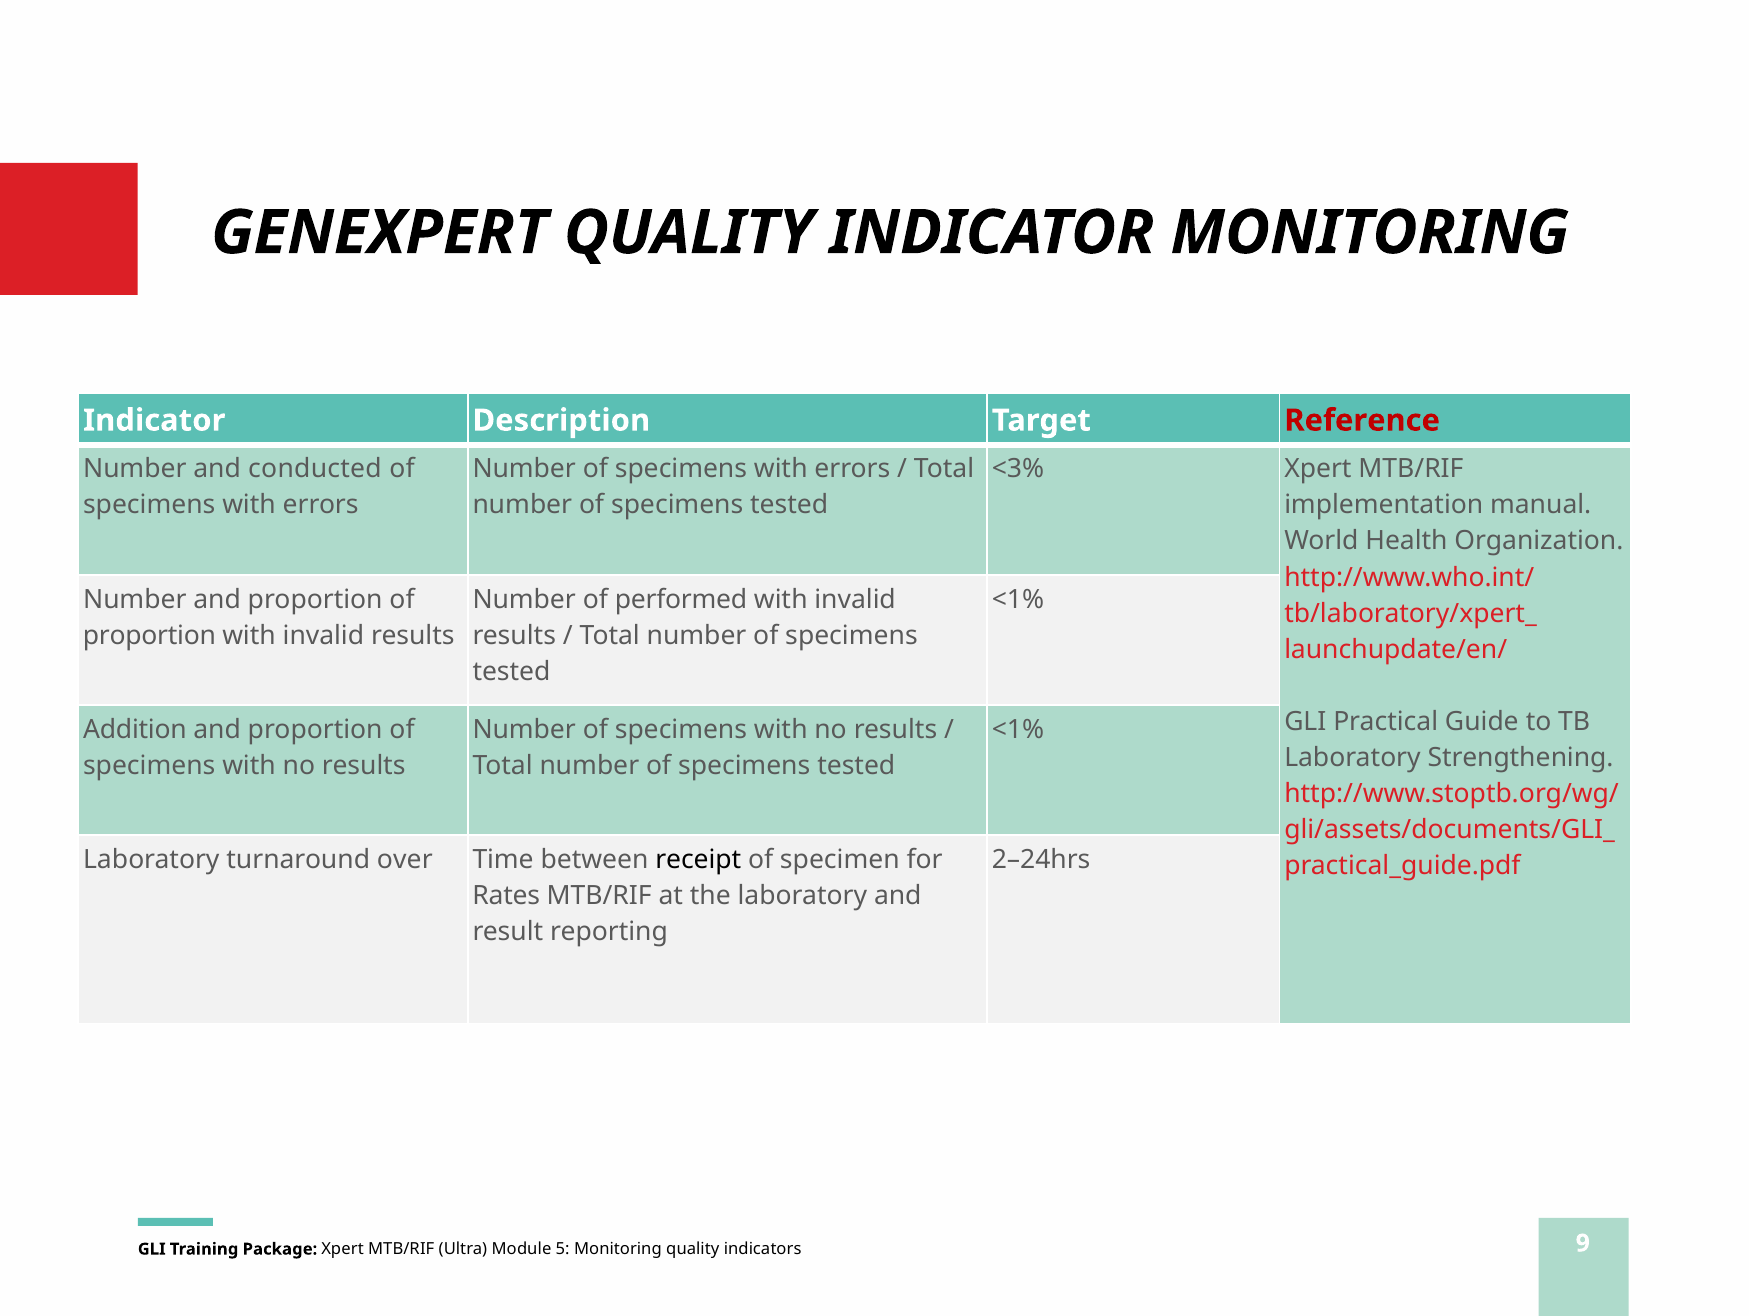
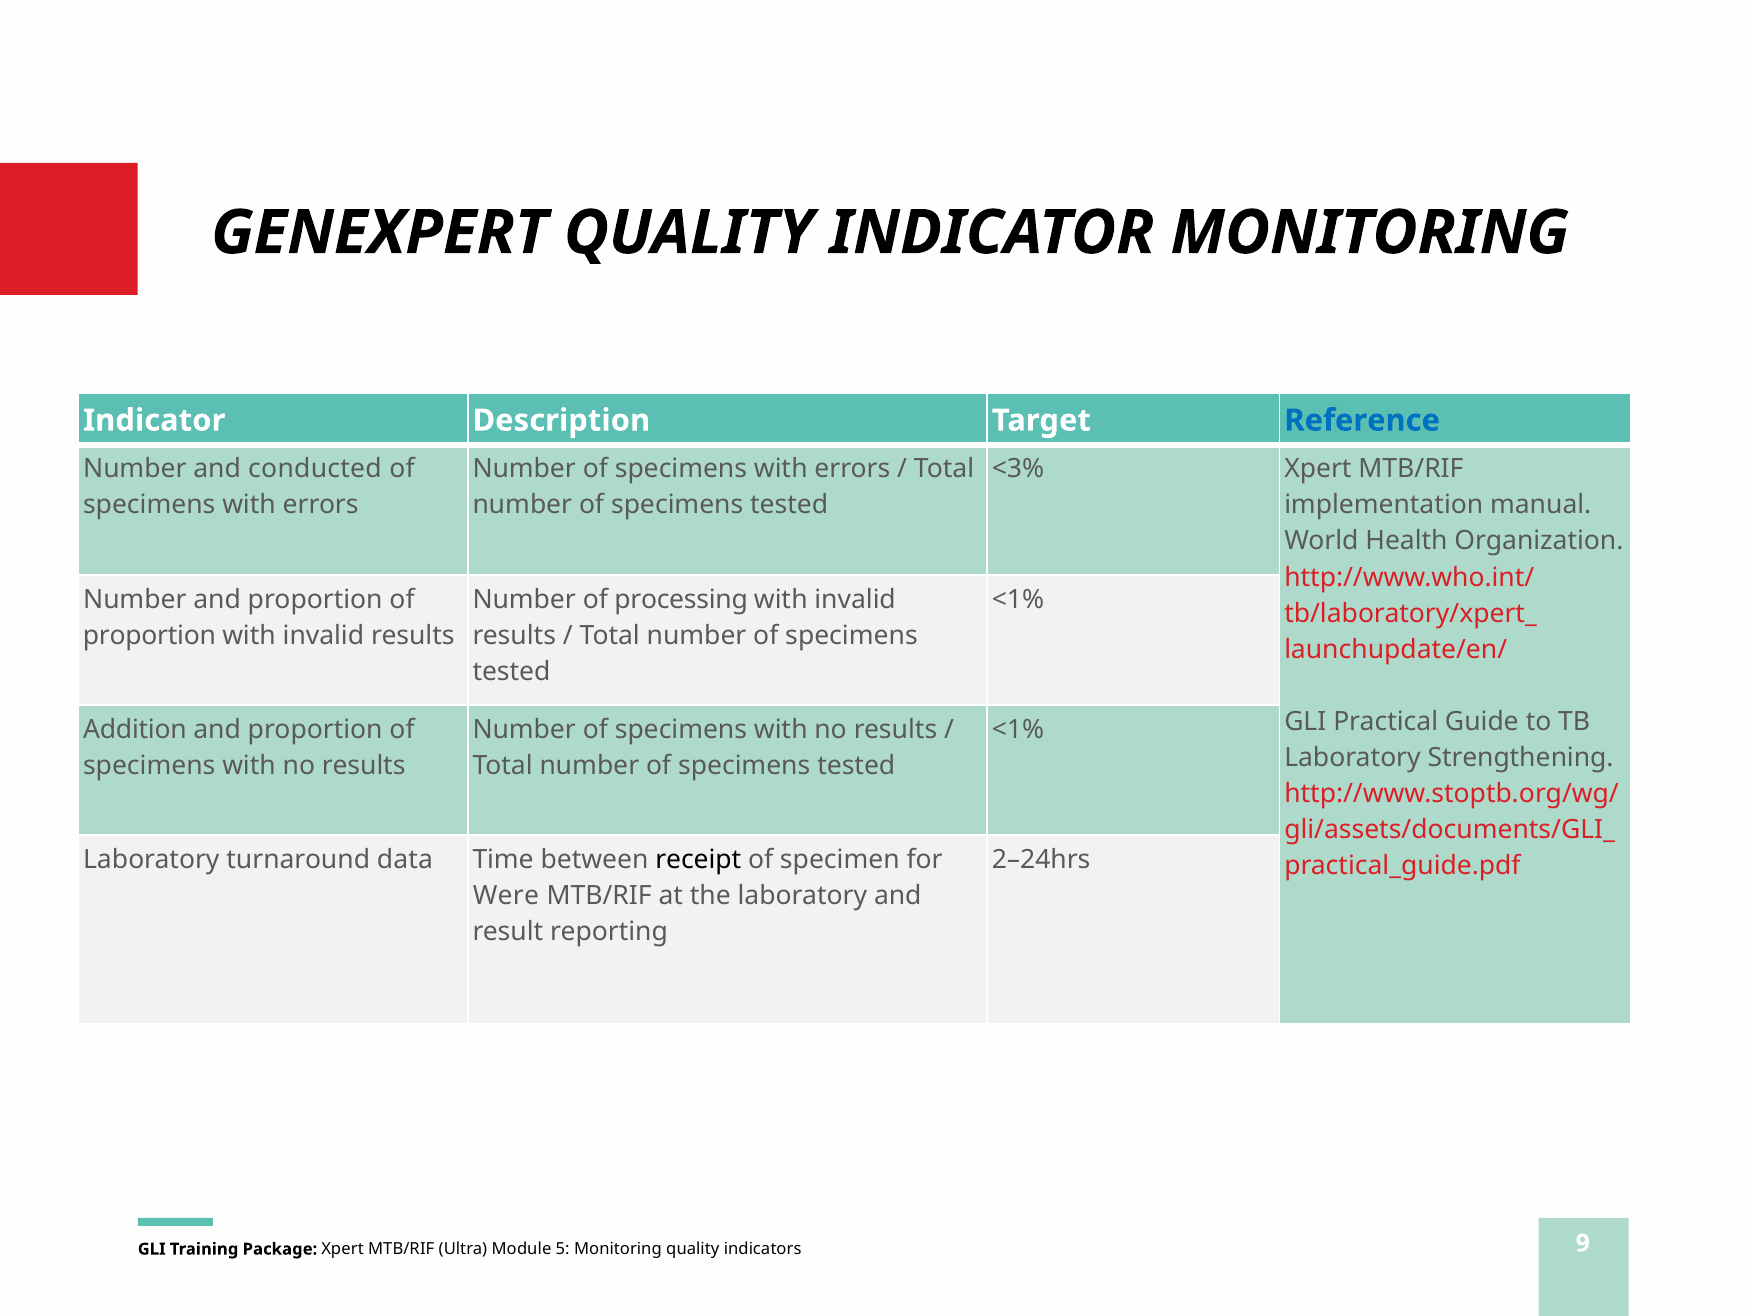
Reference colour: red -> blue
performed: performed -> processing
over: over -> data
Rates: Rates -> Were
